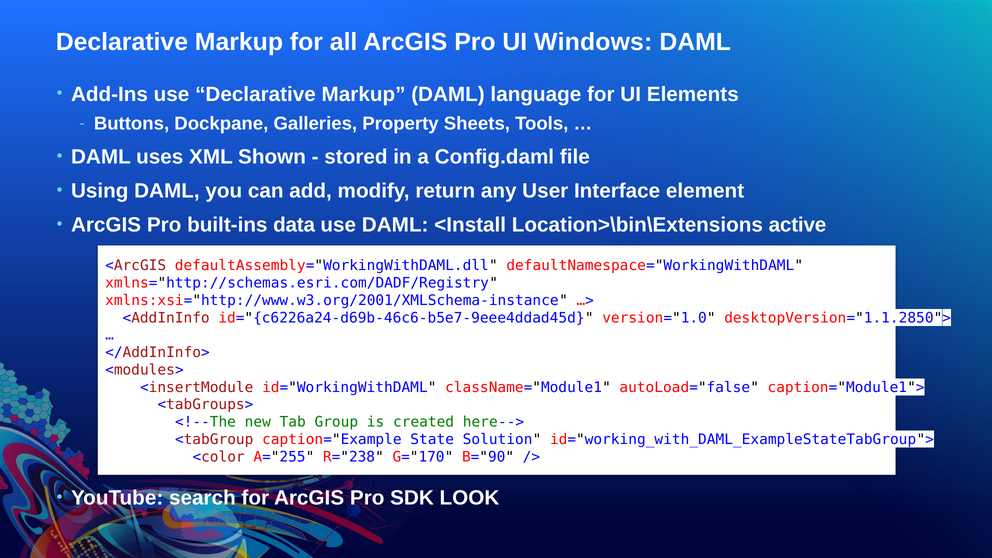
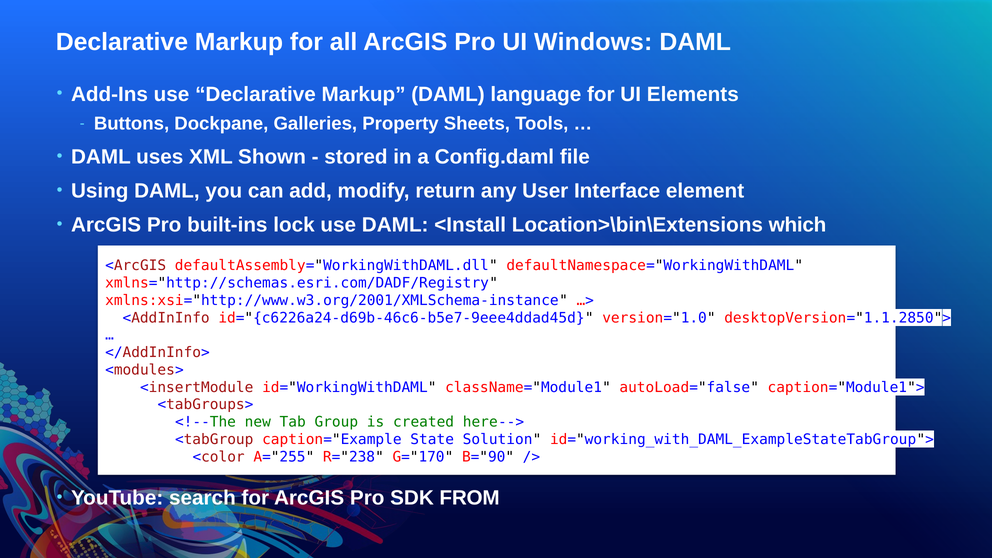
data: data -> lock
active: active -> which
LOOK: LOOK -> FROM
